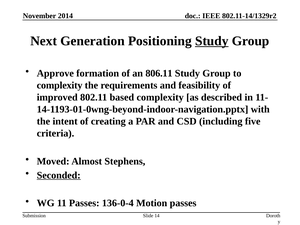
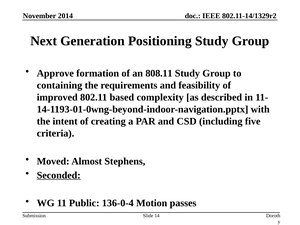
Study at (212, 41) underline: present -> none
806.11: 806.11 -> 808.11
complexity at (60, 85): complexity -> containing
11 Passes: Passes -> Public
